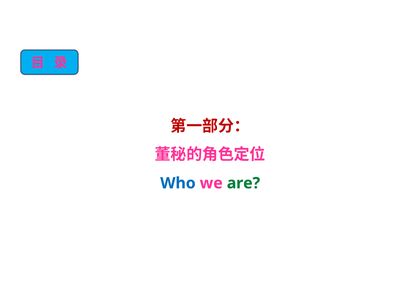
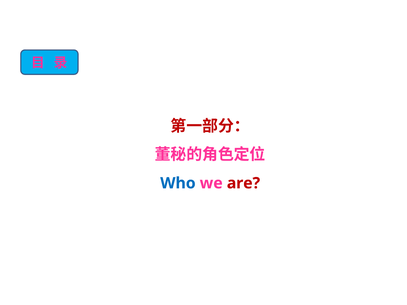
are colour: green -> red
